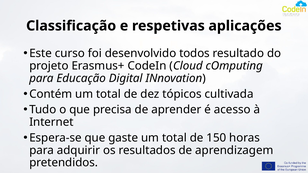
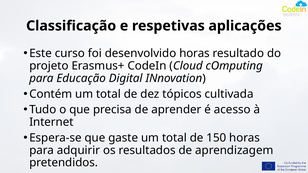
desenvolvido todos: todos -> horas
